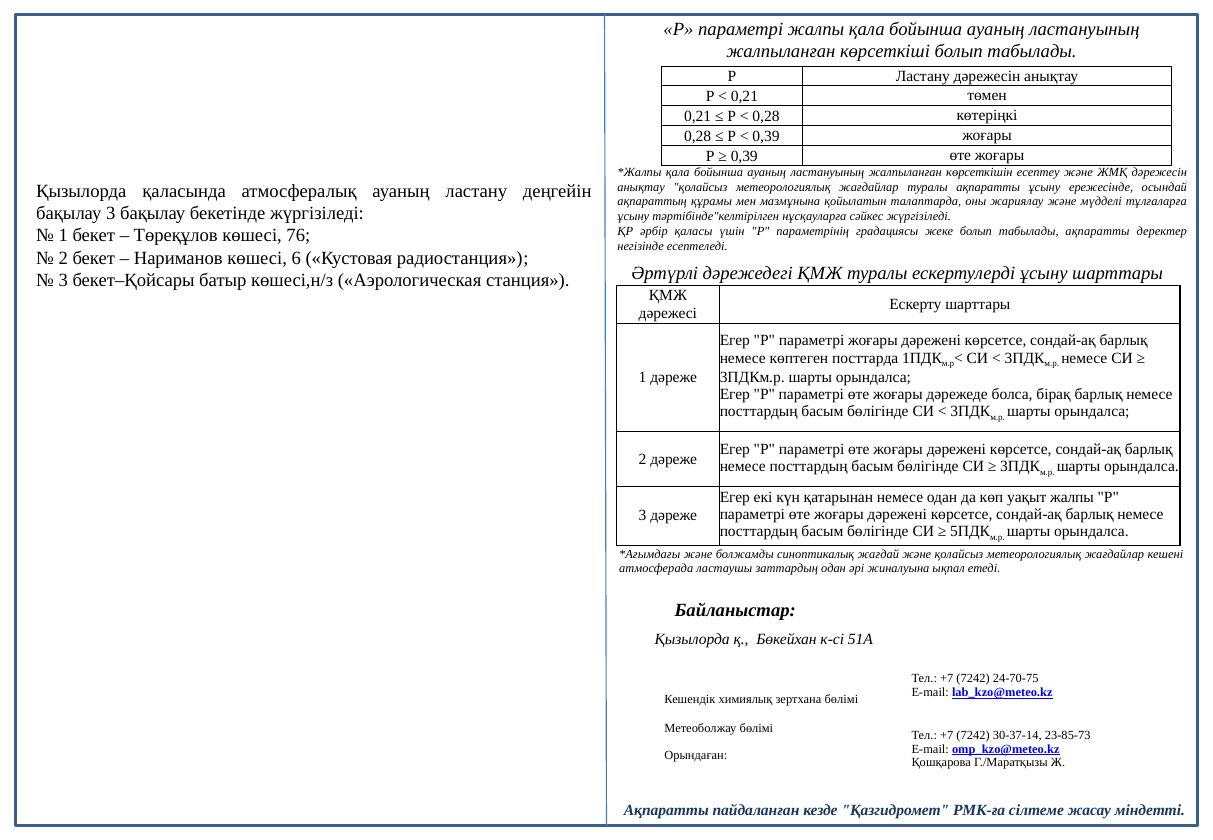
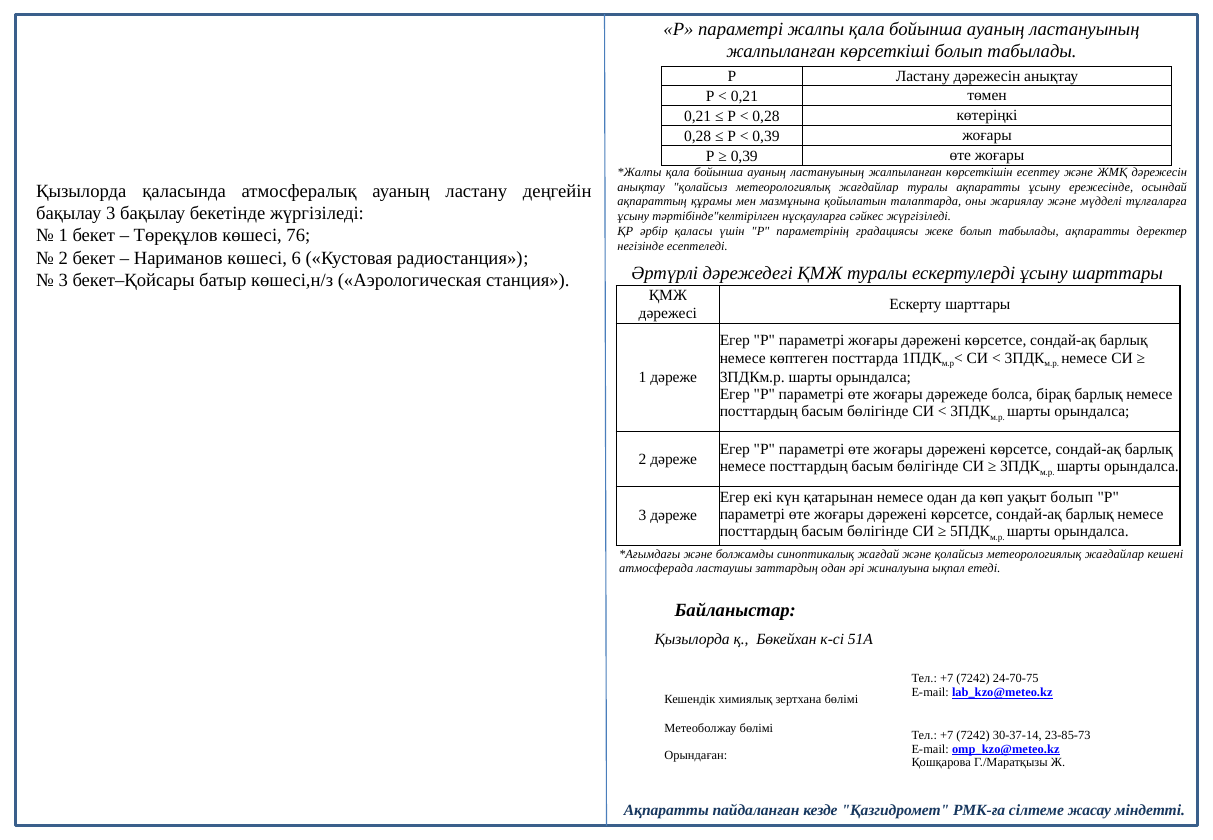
уақыт жалпы: жалпы -> болып
